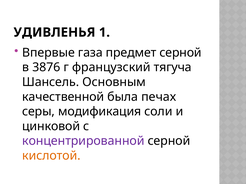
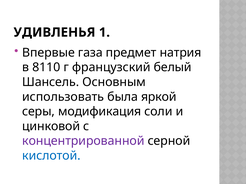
предмет серной: серной -> натрия
3876: 3876 -> 8110
тягуча: тягуча -> белый
качественной: качественной -> использовать
печах: печах -> яркой
кислотой colour: orange -> blue
